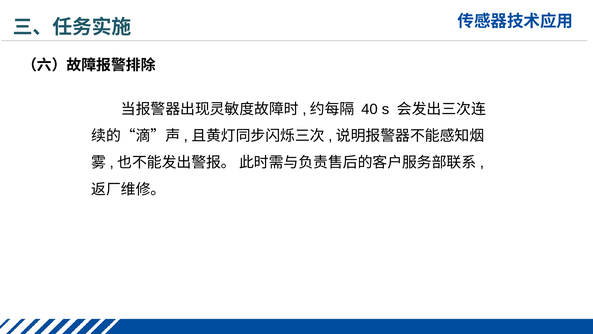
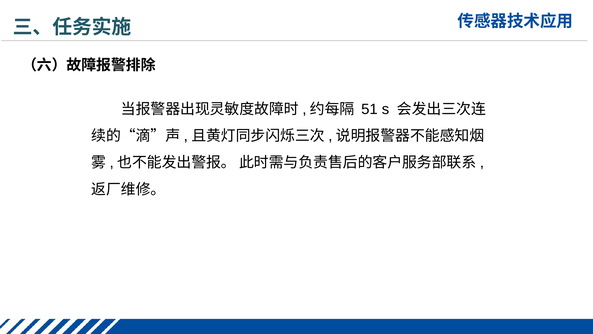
40: 40 -> 51
